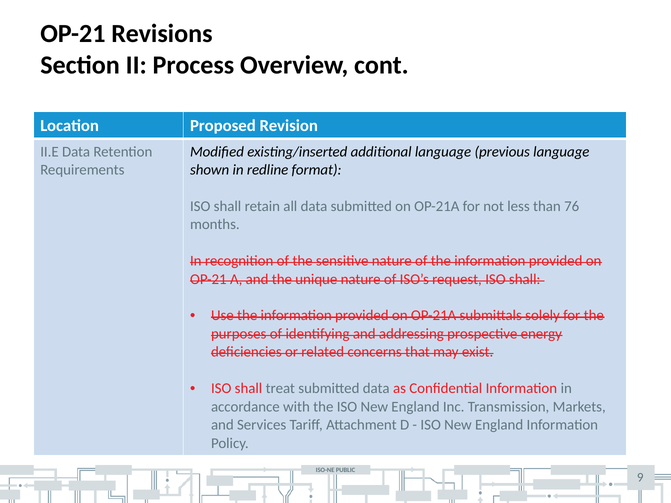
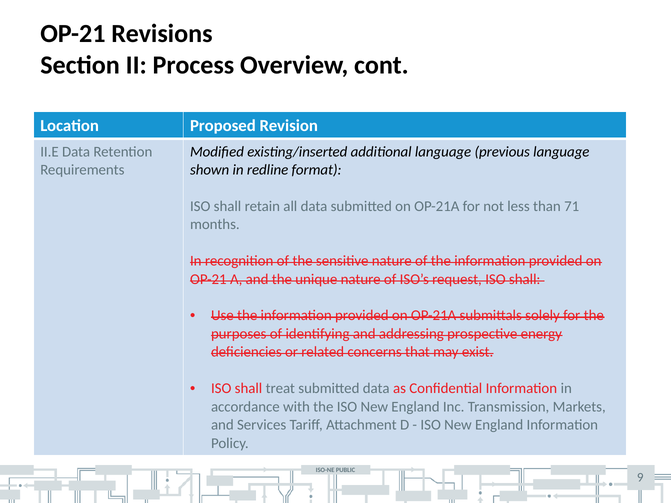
76: 76 -> 71
